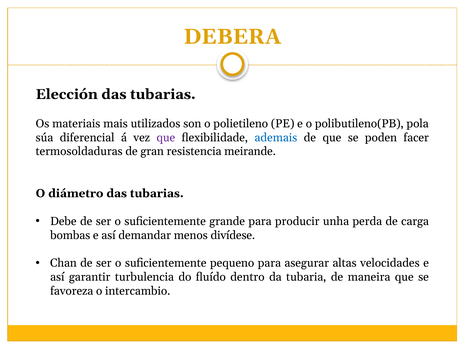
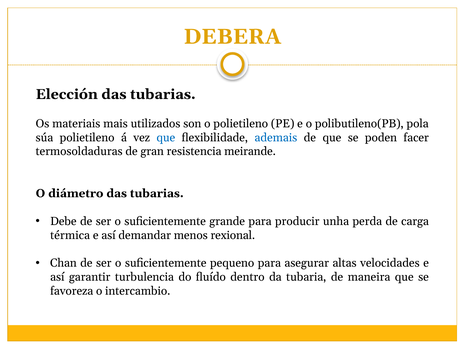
súa diferencial: diferencial -> polietileno
que at (166, 137) colour: purple -> blue
bombas: bombas -> térmica
divídese: divídese -> rexional
